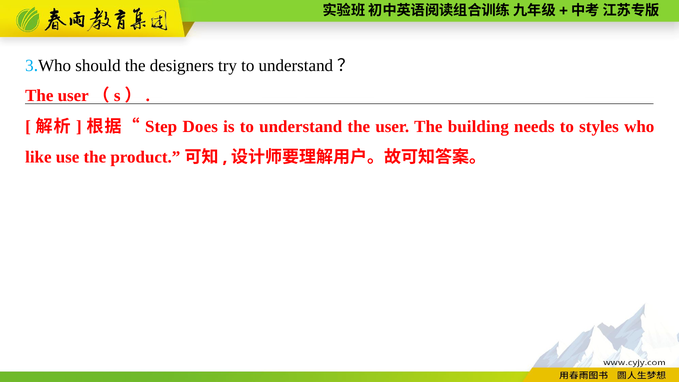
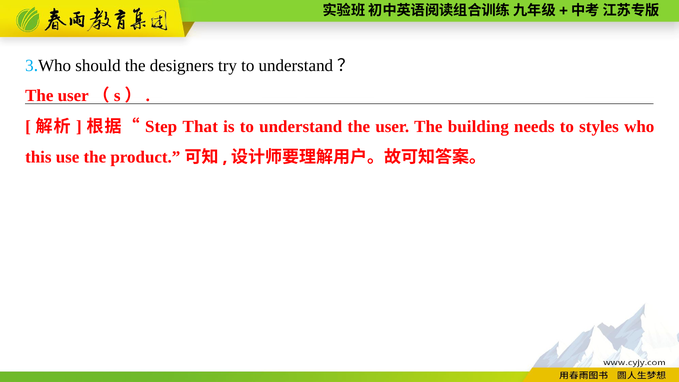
Does: Does -> That
like: like -> this
